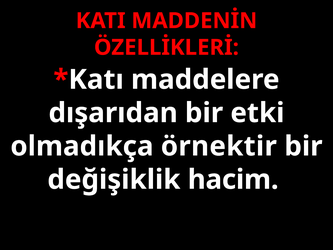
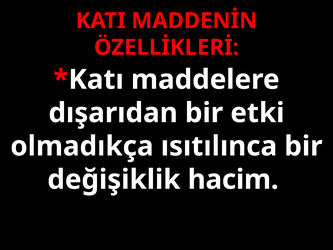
örnektir: örnektir -> ısıtılınca
